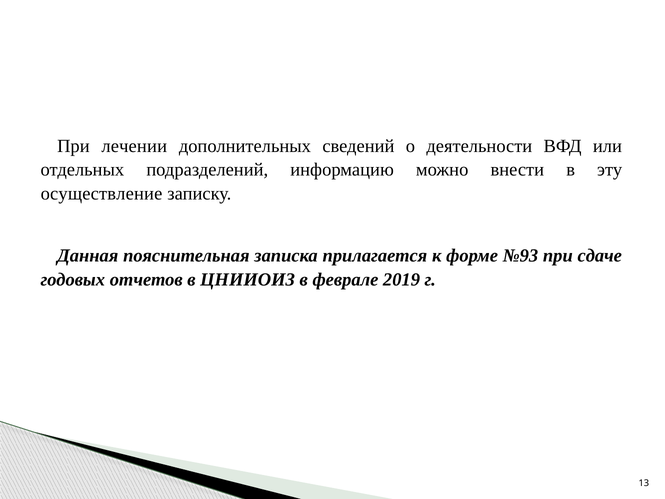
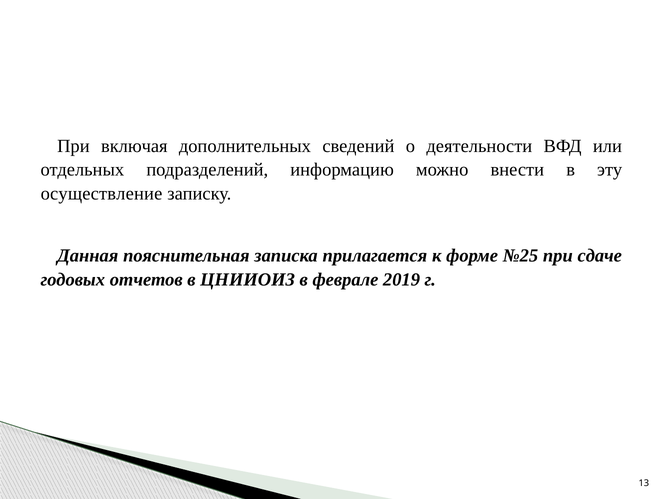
лечении: лечении -> включая
№93: №93 -> №25
